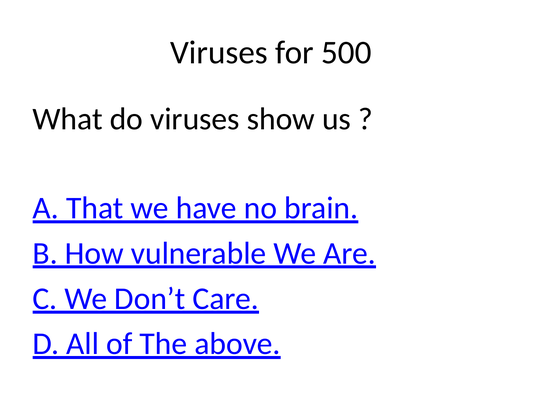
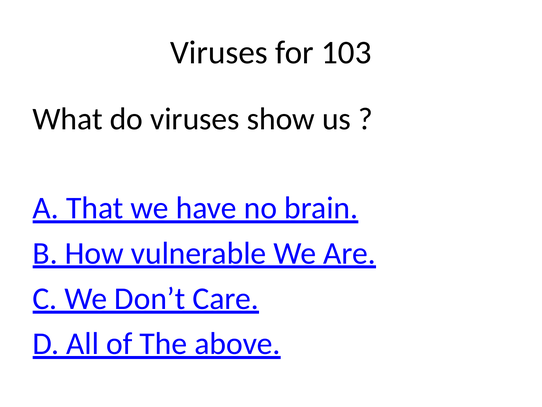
500: 500 -> 103
